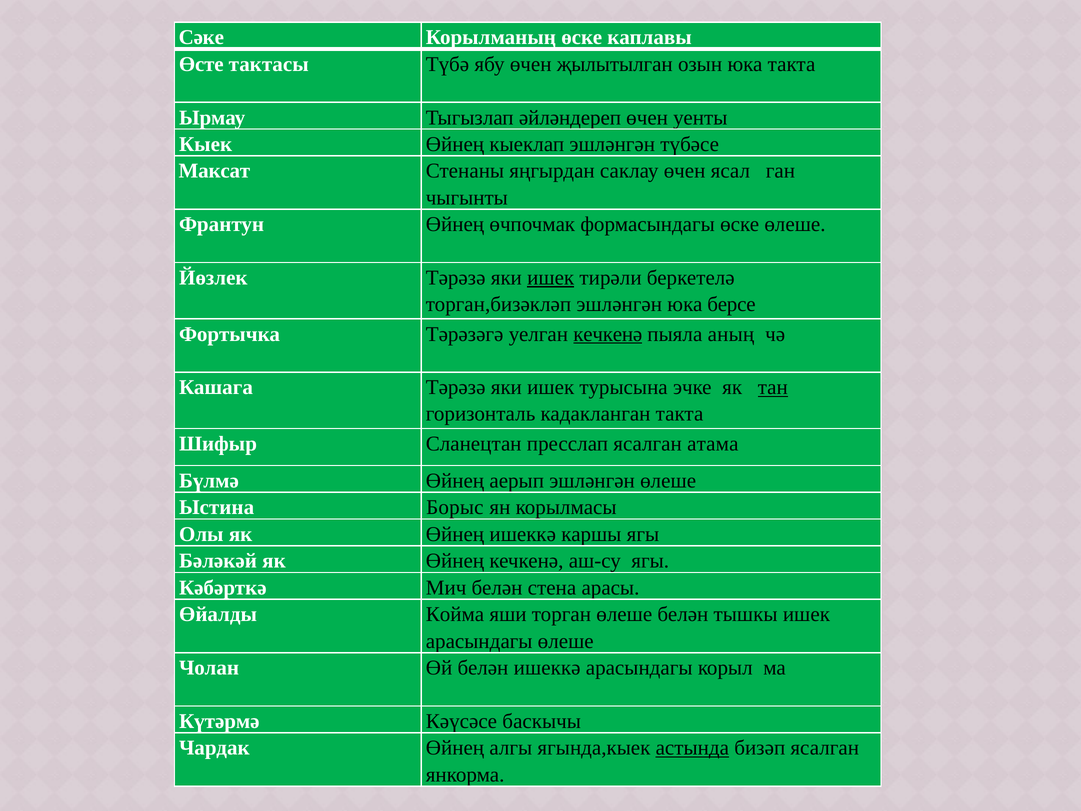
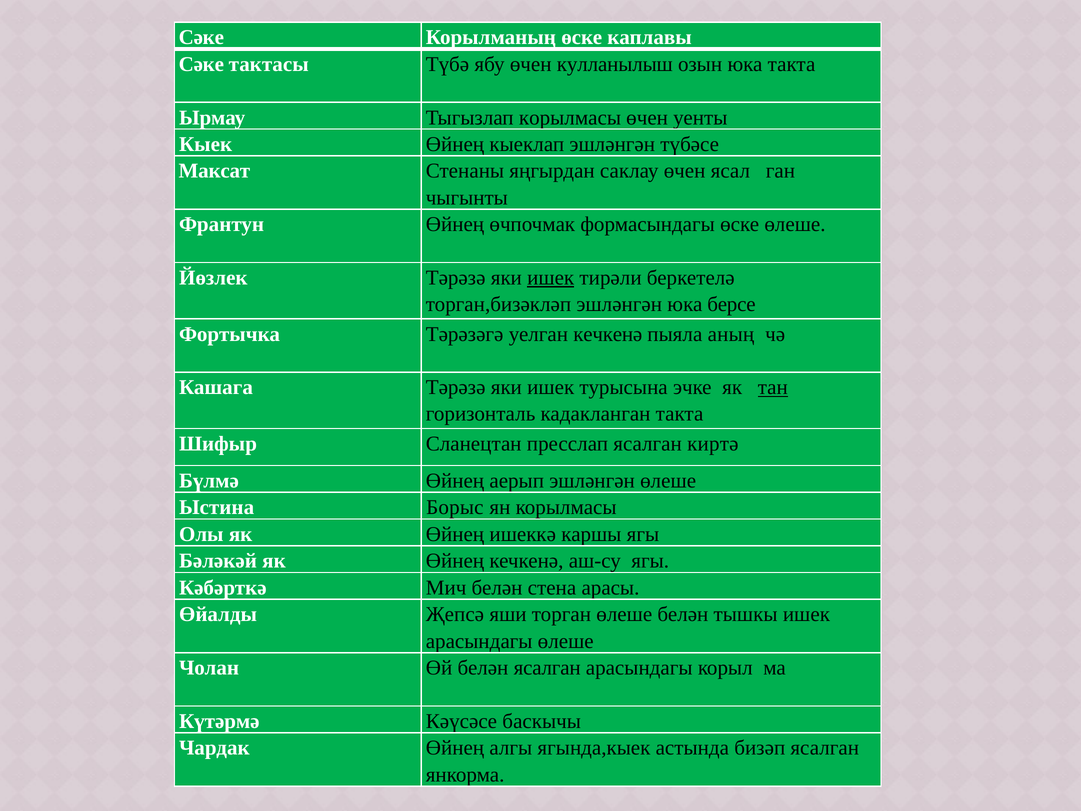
Өсте at (201, 64): Өсте -> Сәке
җылытылган: җылытылган -> кулланылыш
Тыгызлап әйләндереп: әйләндереп -> корылмасы
кечкенә at (608, 334) underline: present -> none
атама: атама -> киртә
Койма: Койма -> Җепсә
белән ишеккә: ишеккә -> ясалган
астында underline: present -> none
